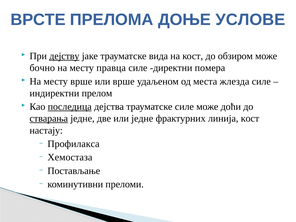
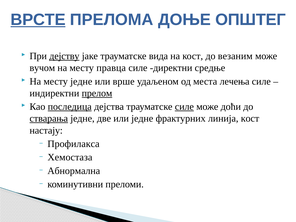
ВРСТЕ underline: none -> present
УСЛОВЕ: УСЛОВЕ -> ОПШТЕГ
обзиром: обзиром -> везаним
бочно: бочно -> вучом
помера: помера -> средње
месту врше: врше -> једне
жлезда: жлезда -> лечења
прелом underline: none -> present
силе at (184, 107) underline: none -> present
Постављање: Постављање -> Абнормална
